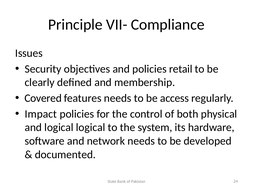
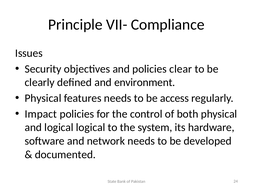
retail: retail -> clear
membership: membership -> environment
Covered at (43, 98): Covered -> Physical
